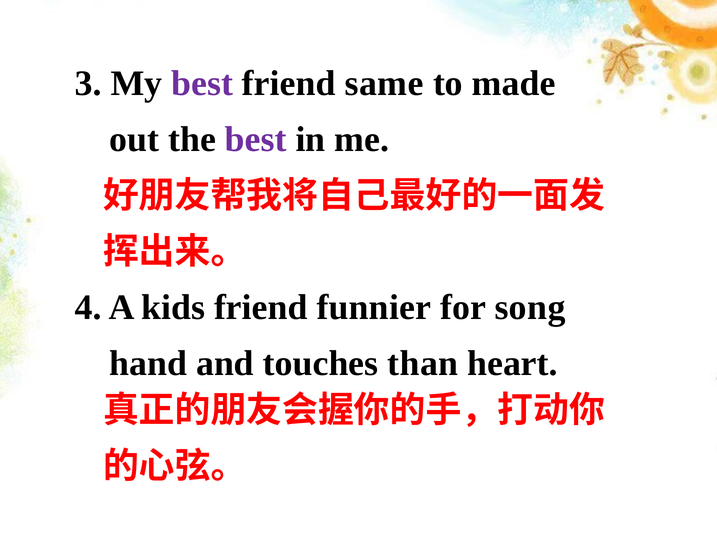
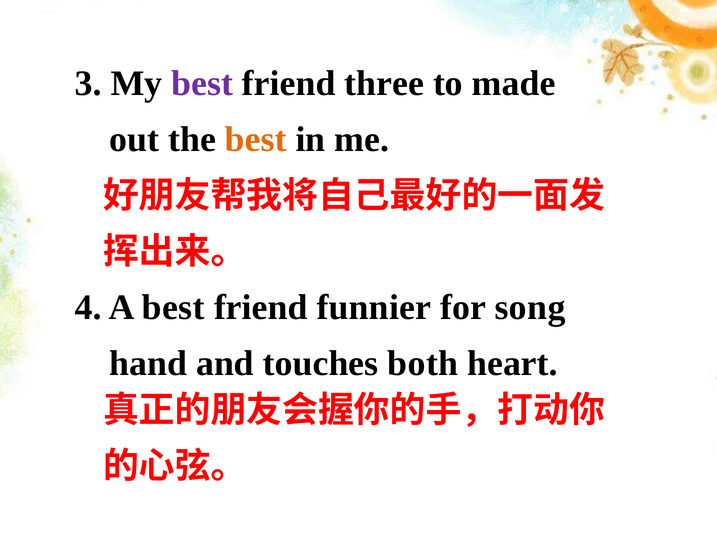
same: same -> three
best at (256, 139) colour: purple -> orange
A kids: kids -> best
than: than -> both
